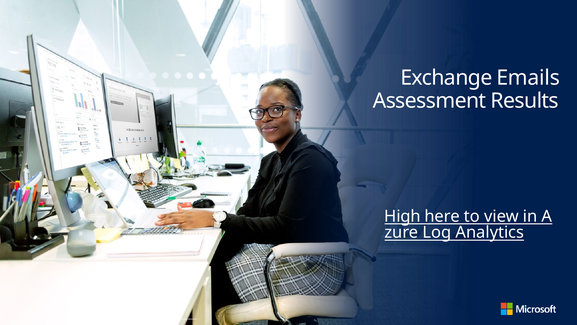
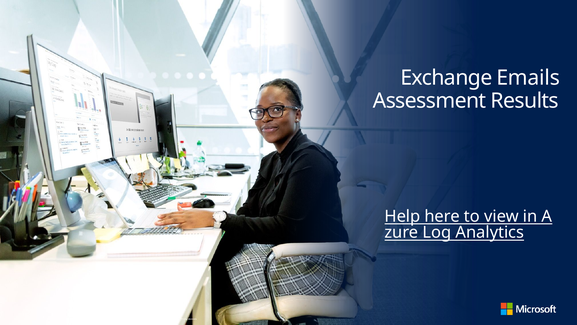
High: High -> Help
